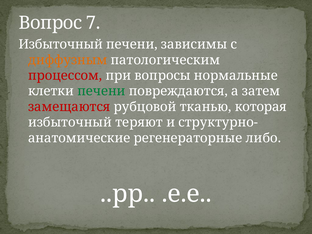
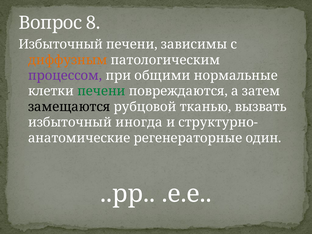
7: 7 -> 8
процессом colour: red -> purple
вопросы: вопросы -> общими
замещаются colour: red -> black
которая: которая -> вызвать
теряют: теряют -> иногда
либо: либо -> один
